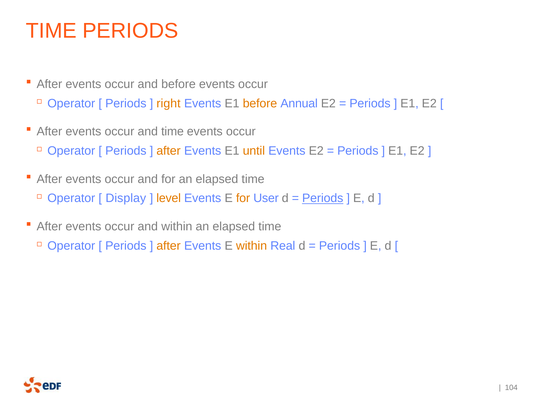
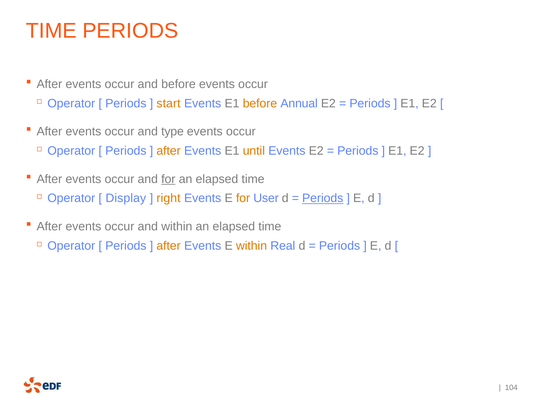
right: right -> start
and time: time -> type
for at (168, 179) underline: none -> present
level: level -> right
